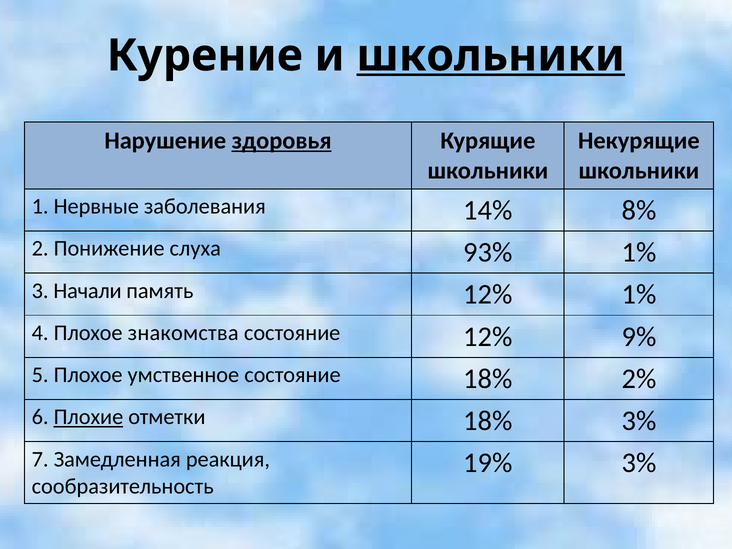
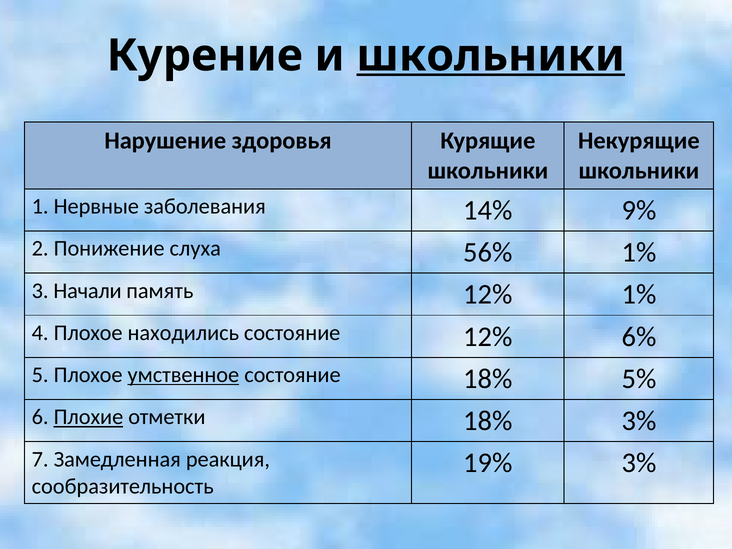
здоровья underline: present -> none
8%: 8% -> 9%
93%: 93% -> 56%
знакомства: знакомства -> находились
9%: 9% -> 6%
умственное underline: none -> present
2%: 2% -> 5%
